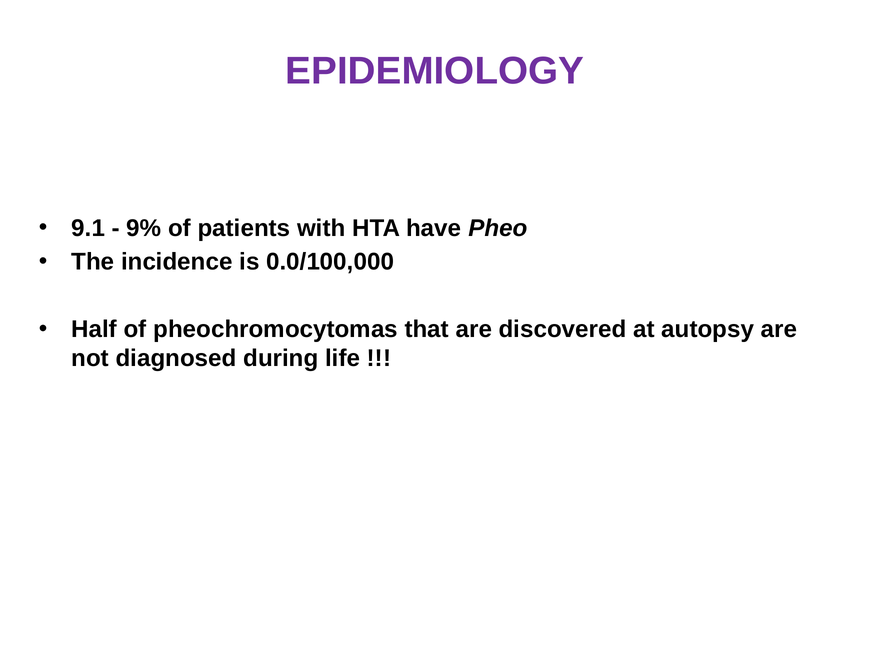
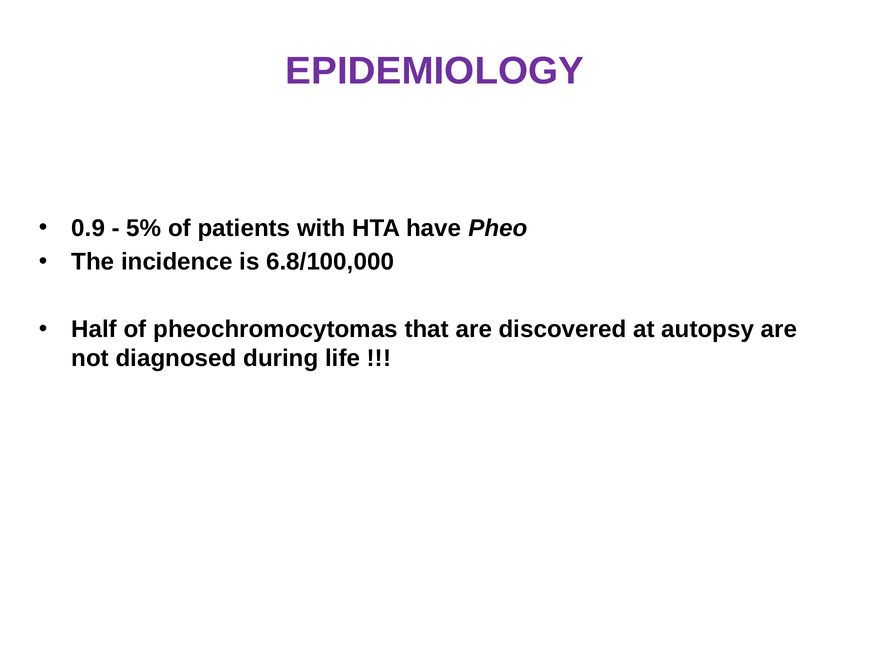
9.1: 9.1 -> 0.9
9%: 9% -> 5%
0.0/100,000: 0.0/100,000 -> 6.8/100,000
